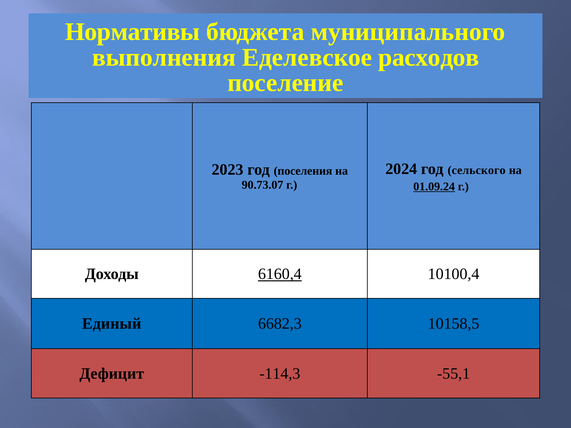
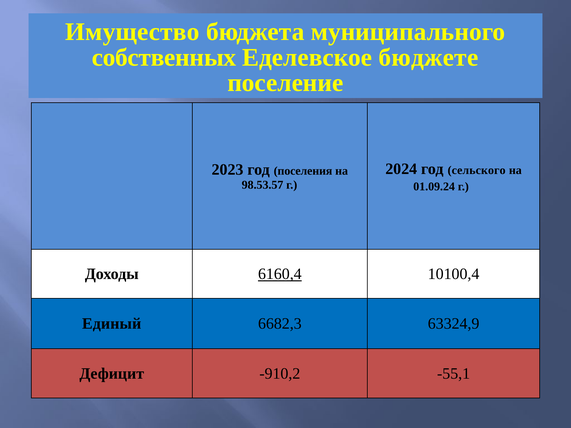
Нормативы: Нормативы -> Имущество
выполнения: выполнения -> собственных
расходов: расходов -> бюджете
90.73.07: 90.73.07 -> 98.53.57
01.09.24 underline: present -> none
10158,5: 10158,5 -> 63324,9
-114,3: -114,3 -> -910,2
